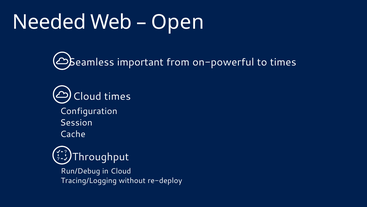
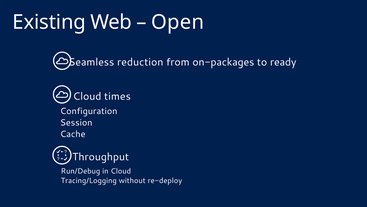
Needed: Needed -> Existing
important: important -> reduction
on-powerful: on-powerful -> on-packages
to times: times -> ready
